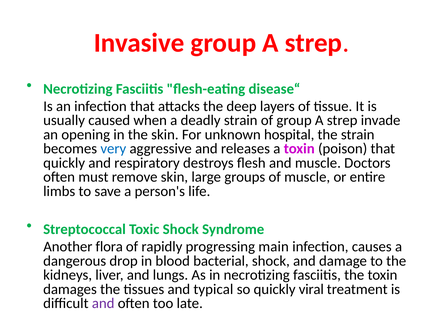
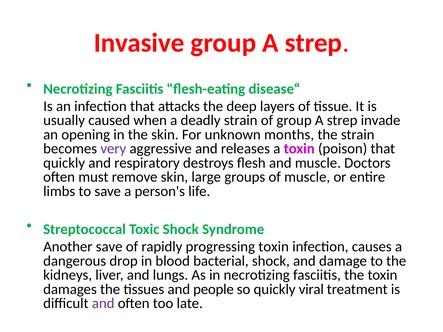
hospital: hospital -> months
very colour: blue -> purple
Another flora: flora -> save
progressing main: main -> toxin
typical: typical -> people
